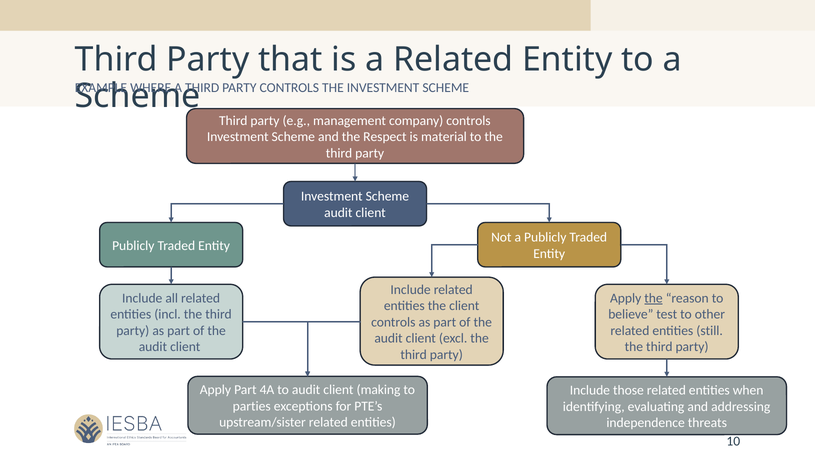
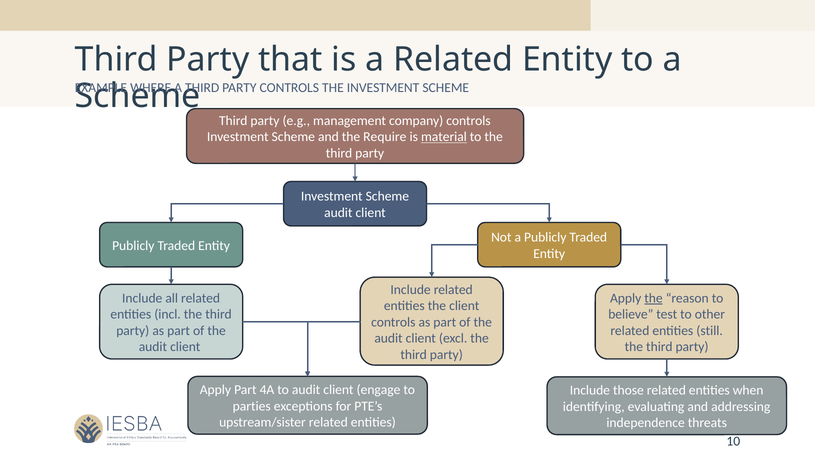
Respect: Respect -> Require
material underline: none -> present
making: making -> engage
